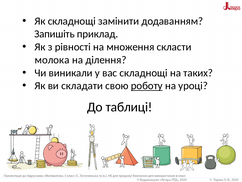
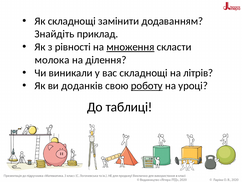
Запишіть: Запишіть -> Знайдіть
множення underline: none -> present
таких: таких -> літрів
складати: складати -> доданків
